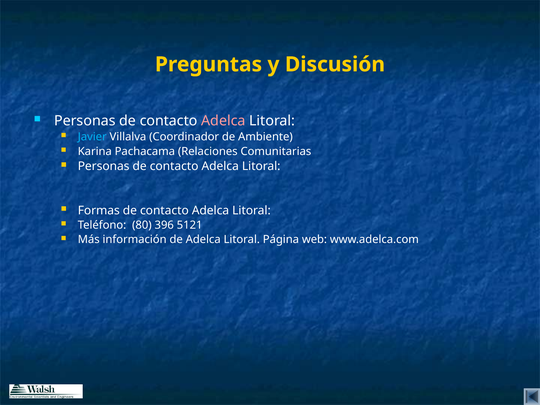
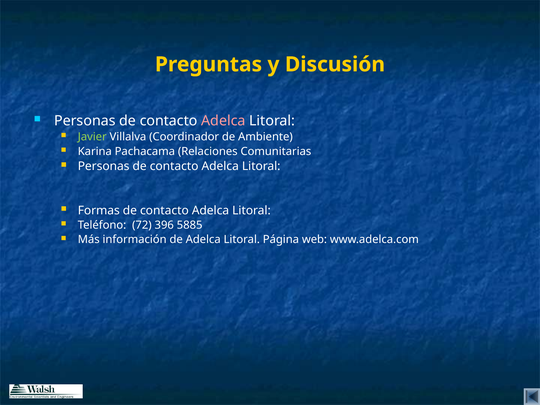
Javier colour: light blue -> light green
80: 80 -> 72
5121: 5121 -> 5885
